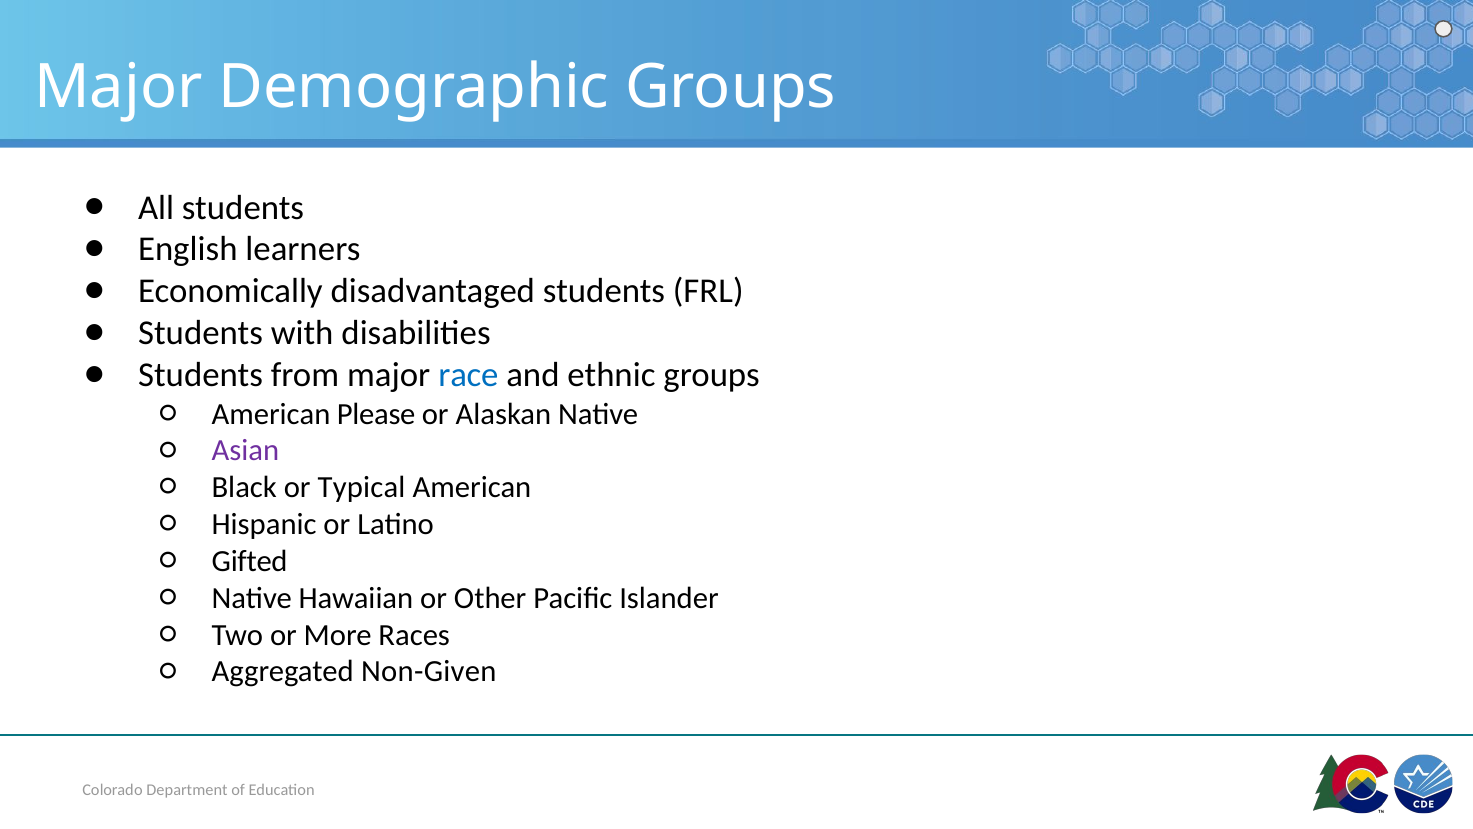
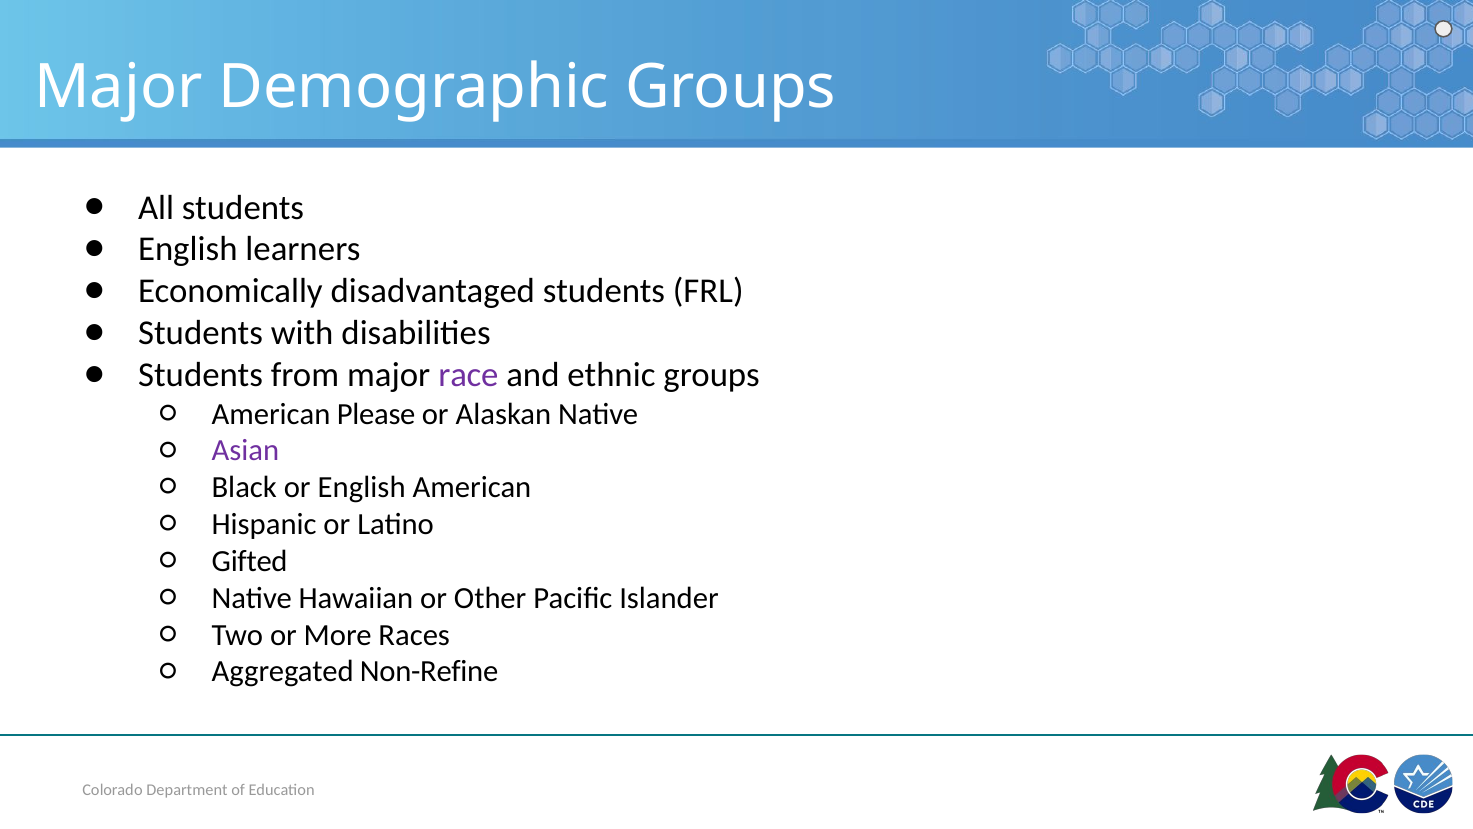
race colour: blue -> purple
or Typical: Typical -> English
Non-Given: Non-Given -> Non-Refine
